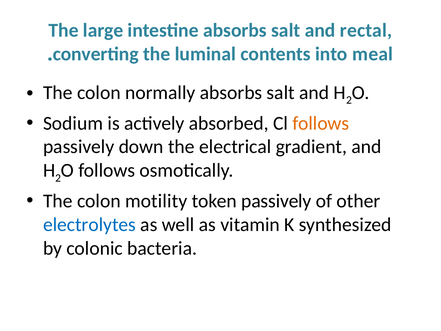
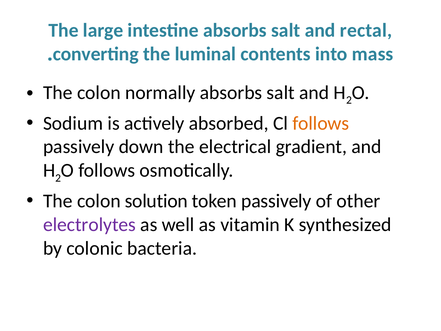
meal: meal -> mass
motility: motility -> solution
electrolytes colour: blue -> purple
